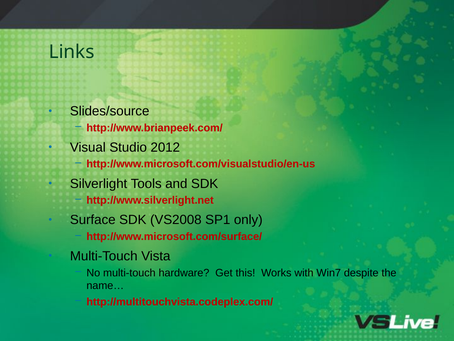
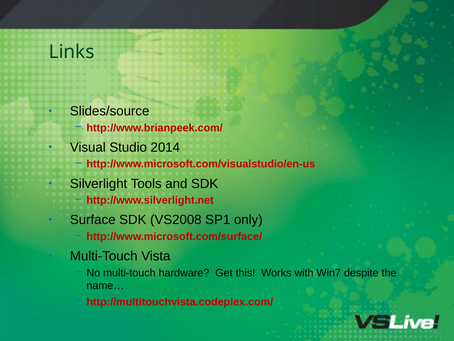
2012: 2012 -> 2014
